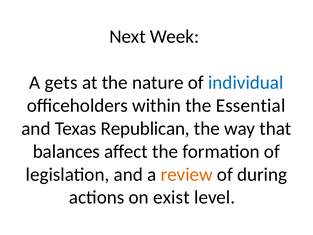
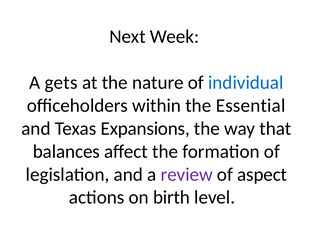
Republican: Republican -> Expansions
review colour: orange -> purple
during: during -> aspect
exist: exist -> birth
